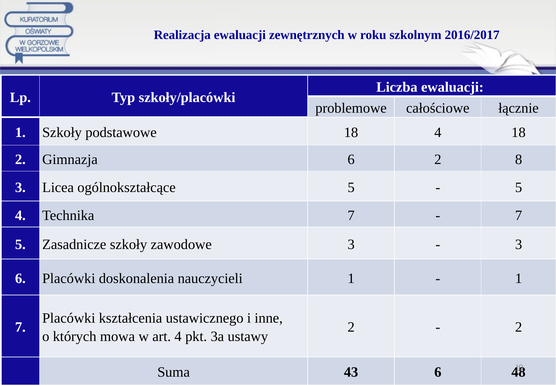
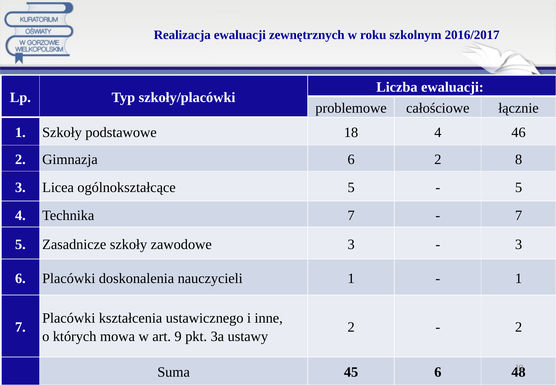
4 18: 18 -> 46
art 4: 4 -> 9
43: 43 -> 45
